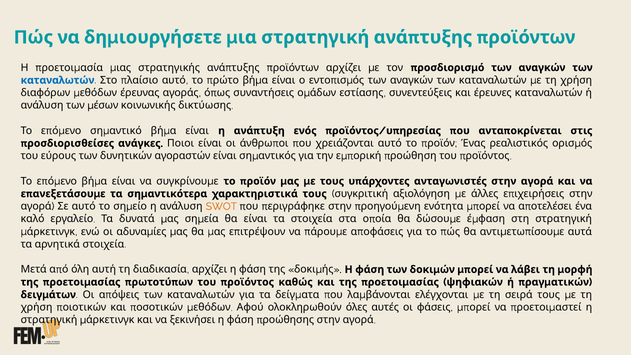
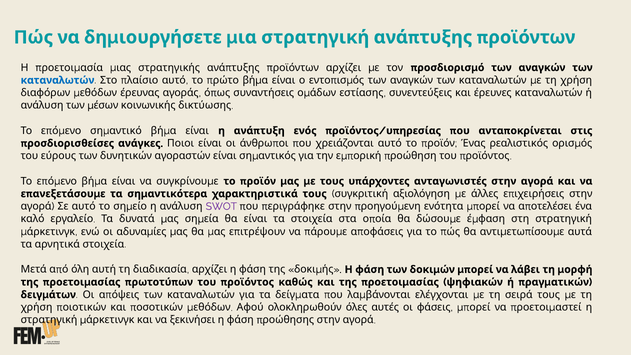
SWOT colour: orange -> purple
